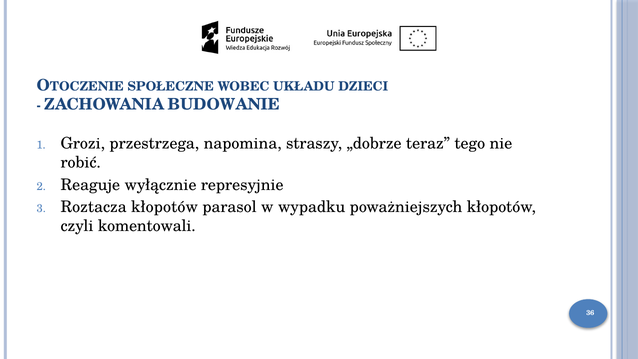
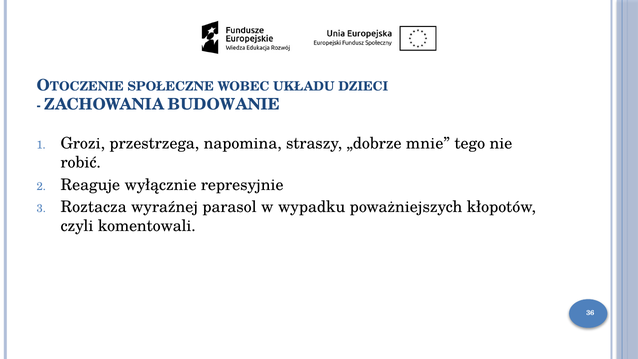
teraz: teraz -> mnie
Roztacza kłopotów: kłopotów -> wyraźnej
